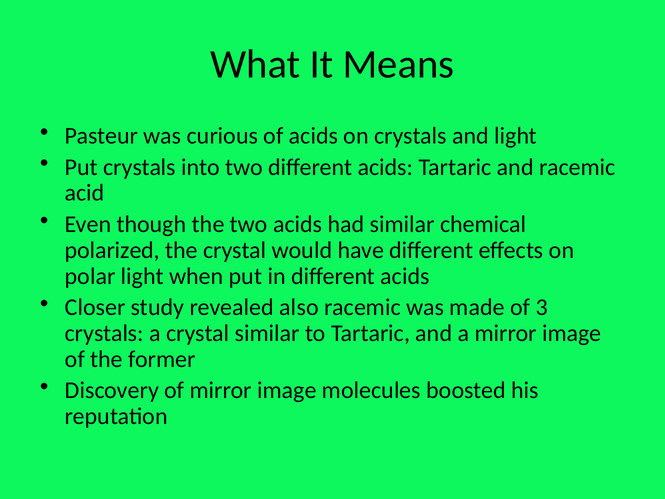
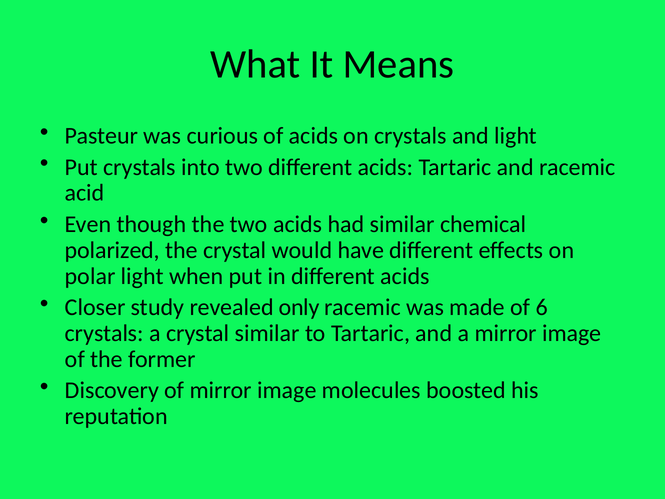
also: also -> only
3: 3 -> 6
